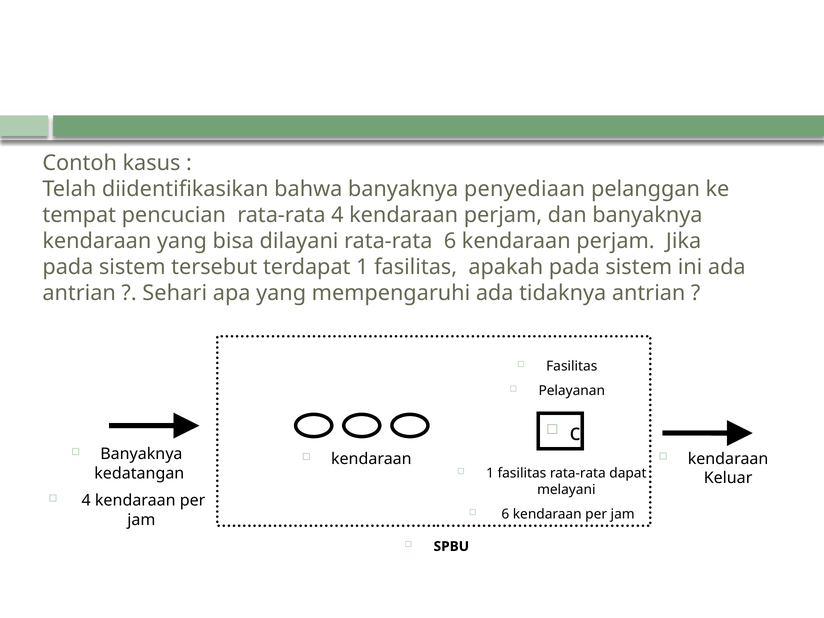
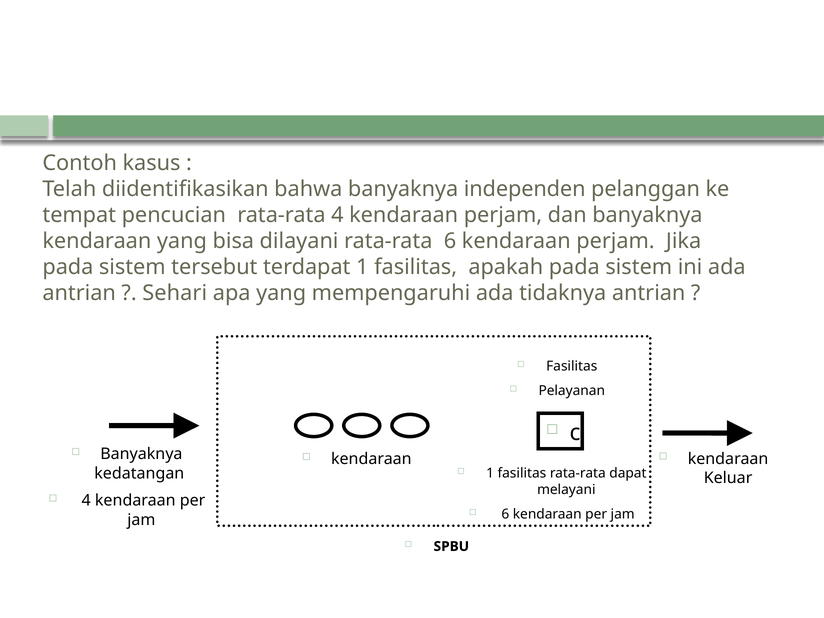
penyediaan: penyediaan -> independen
